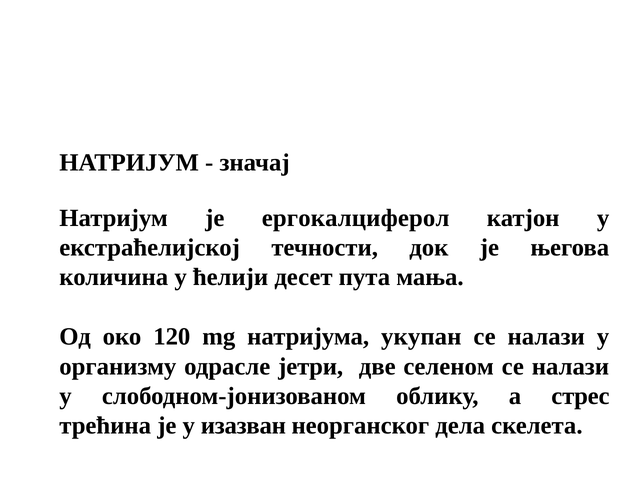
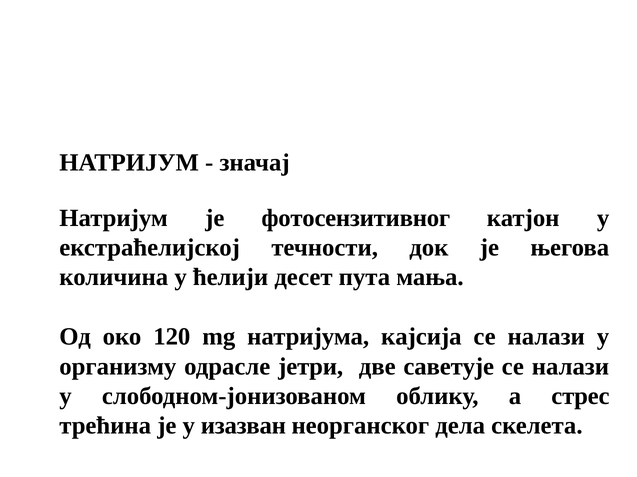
ергокалциферол: ергокалциферол -> фотосензитивног
укупан: укупан -> кајсија
селеном: селеном -> саветује
